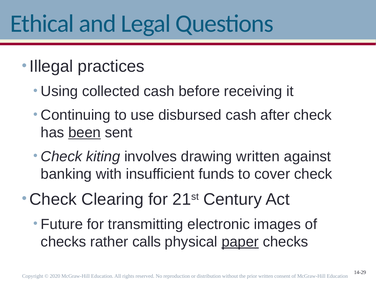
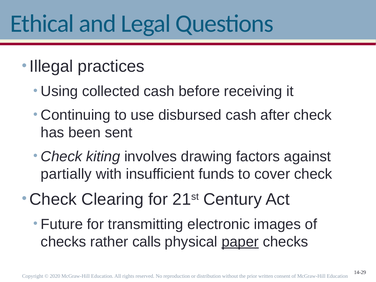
been underline: present -> none
drawing written: written -> factors
banking: banking -> partially
